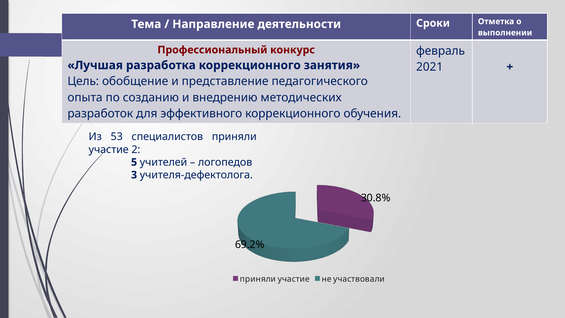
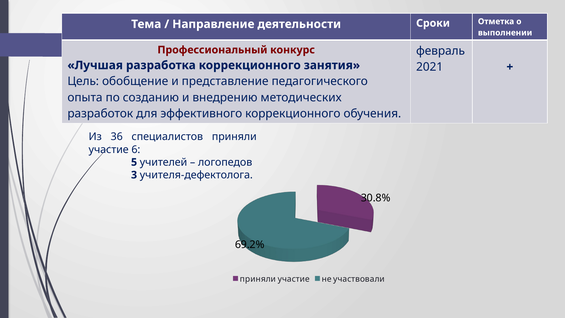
53: 53 -> 36
2: 2 -> 6
